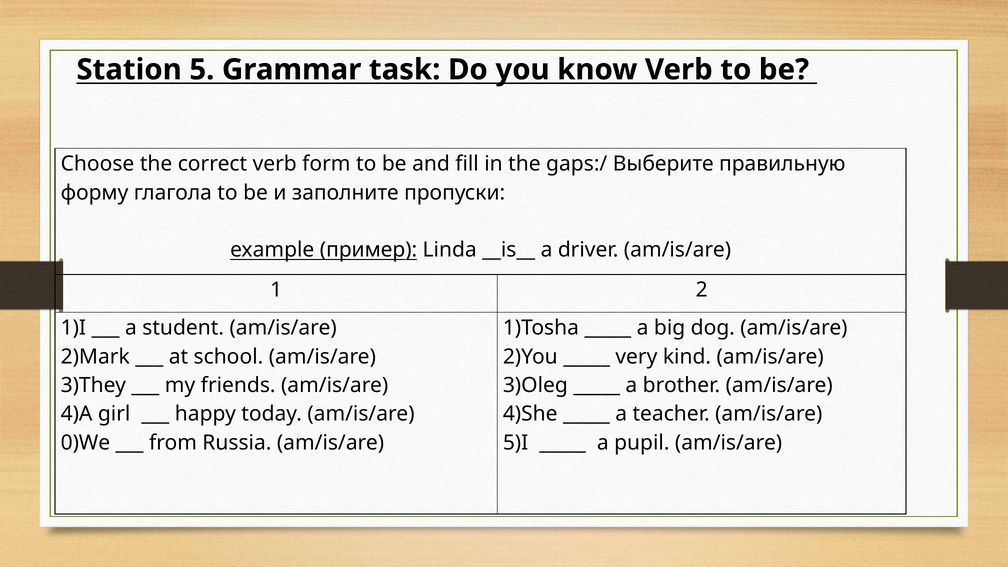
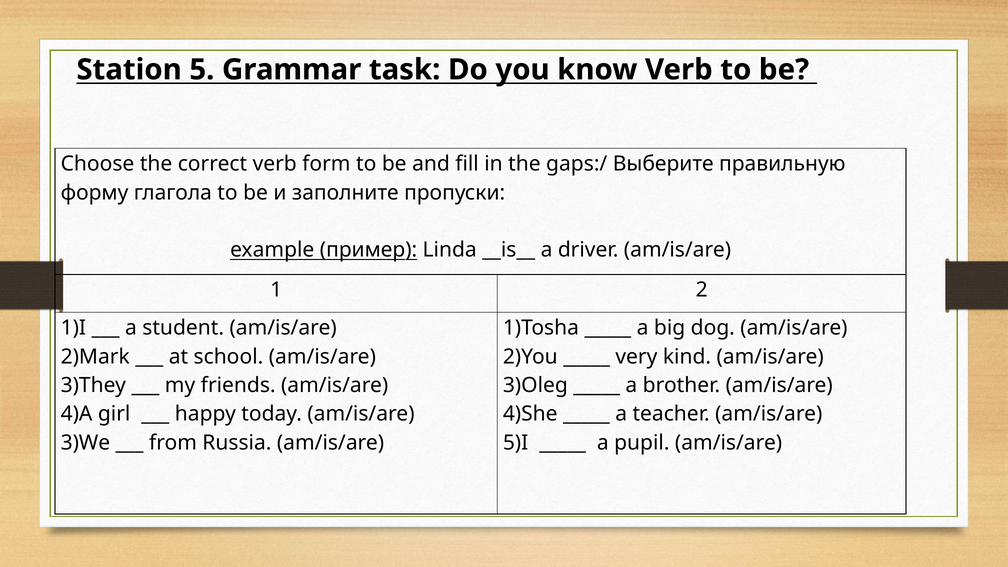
0)We: 0)We -> 3)We
